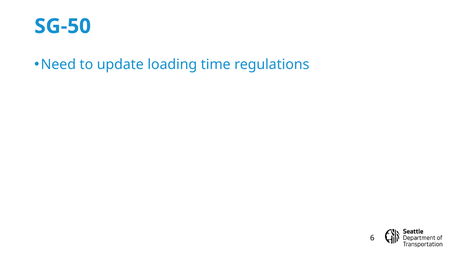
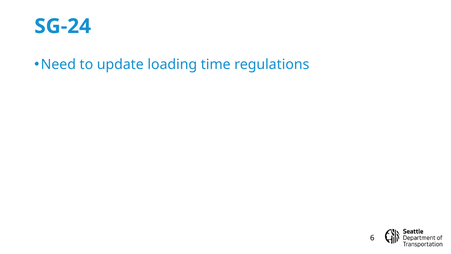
SG-50: SG-50 -> SG-24
